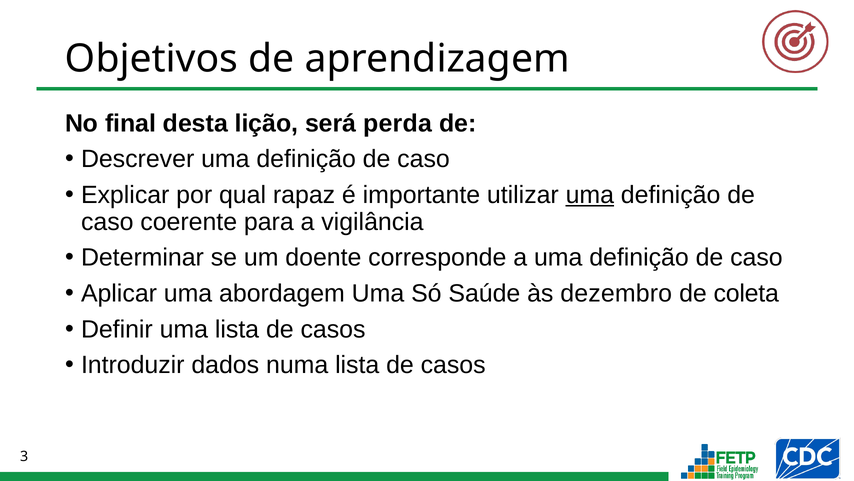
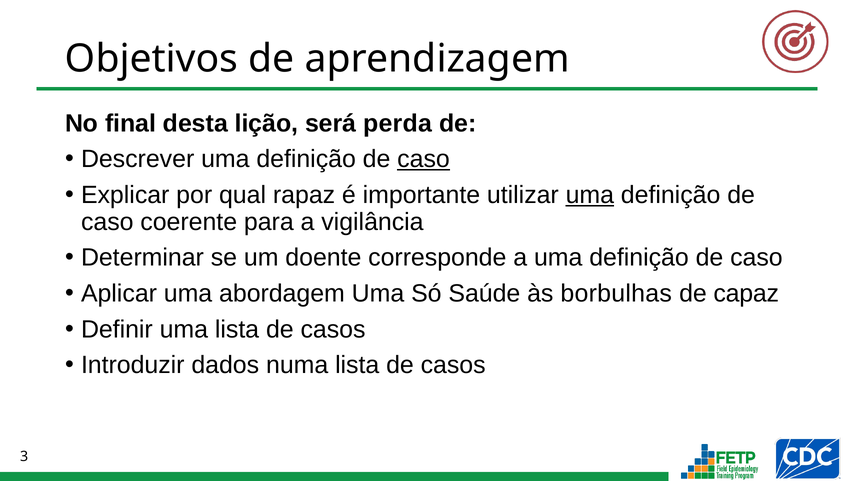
caso at (424, 159) underline: none -> present
dezembro: dezembro -> borbulhas
coleta: coleta -> capaz
